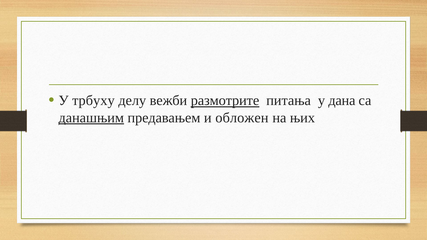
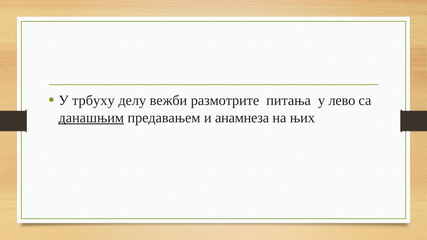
размотрите underline: present -> none
дана: дана -> лево
обложен: обложен -> анамнеза
